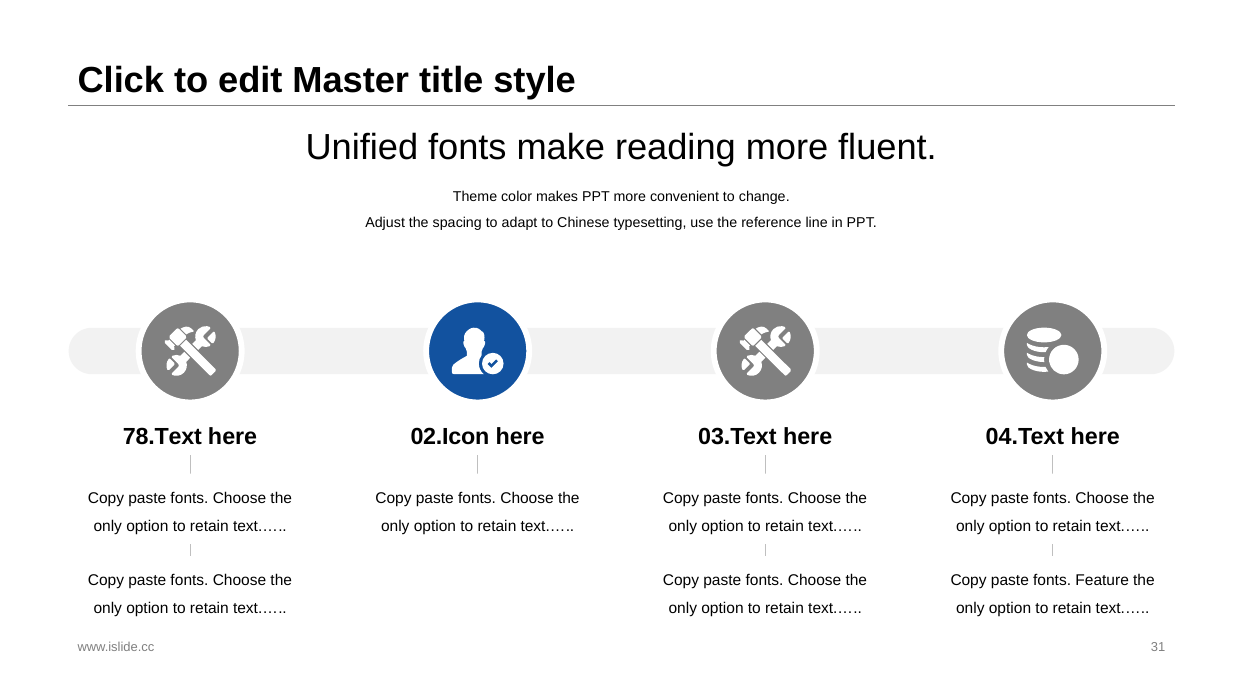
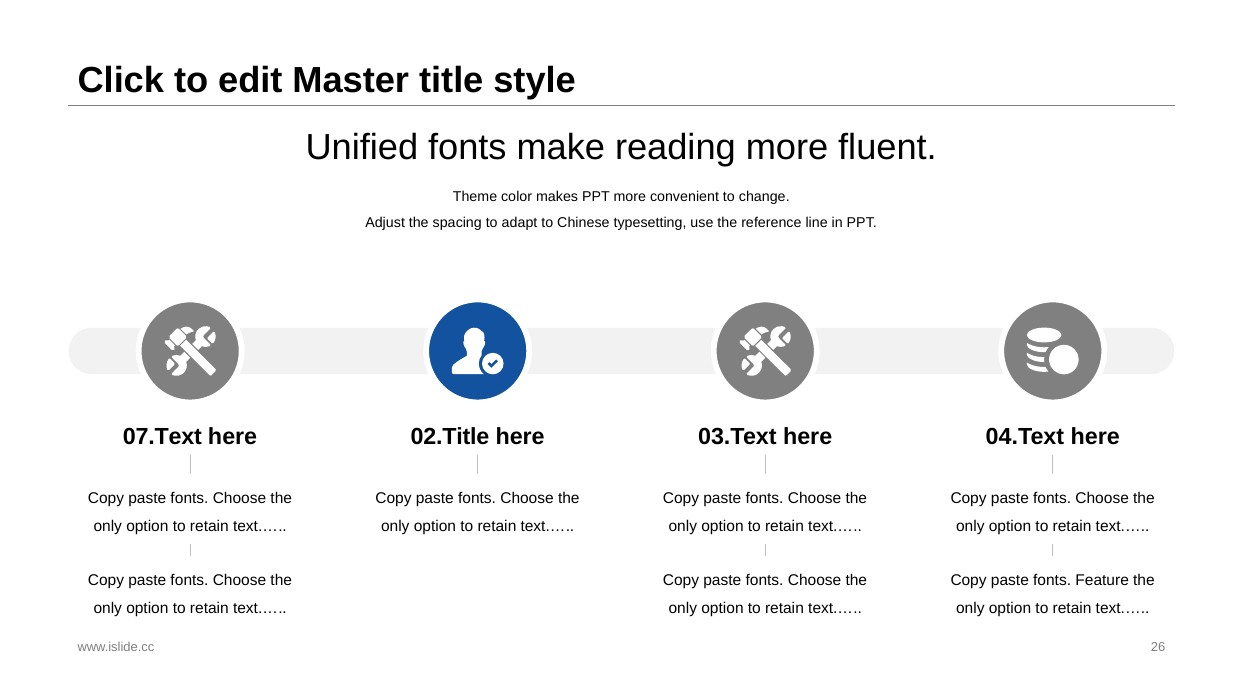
78.Text: 78.Text -> 07.Text
02.Icon: 02.Icon -> 02.Title
31: 31 -> 26
